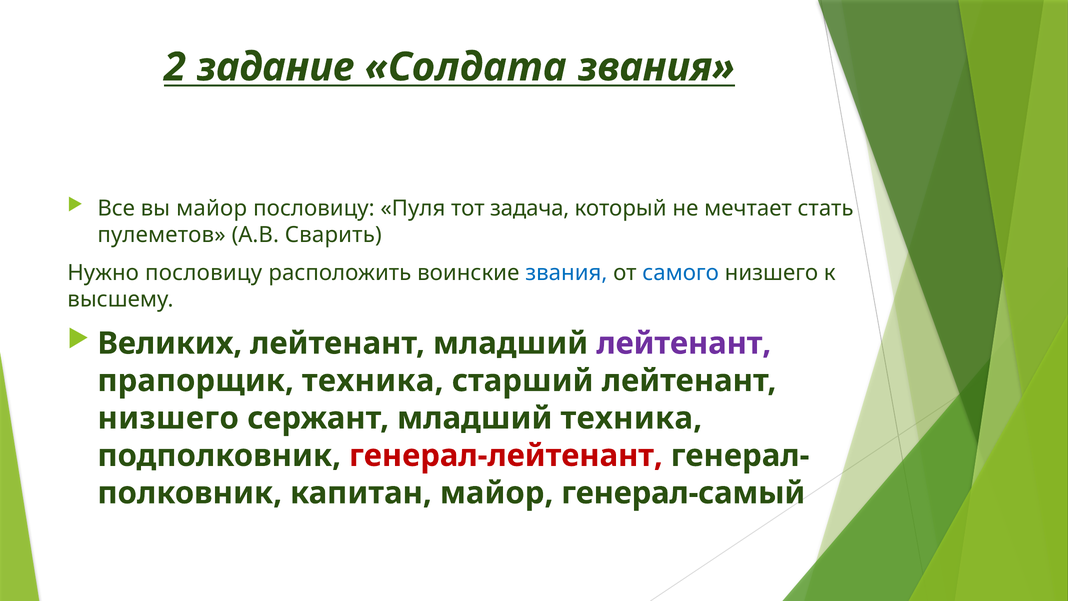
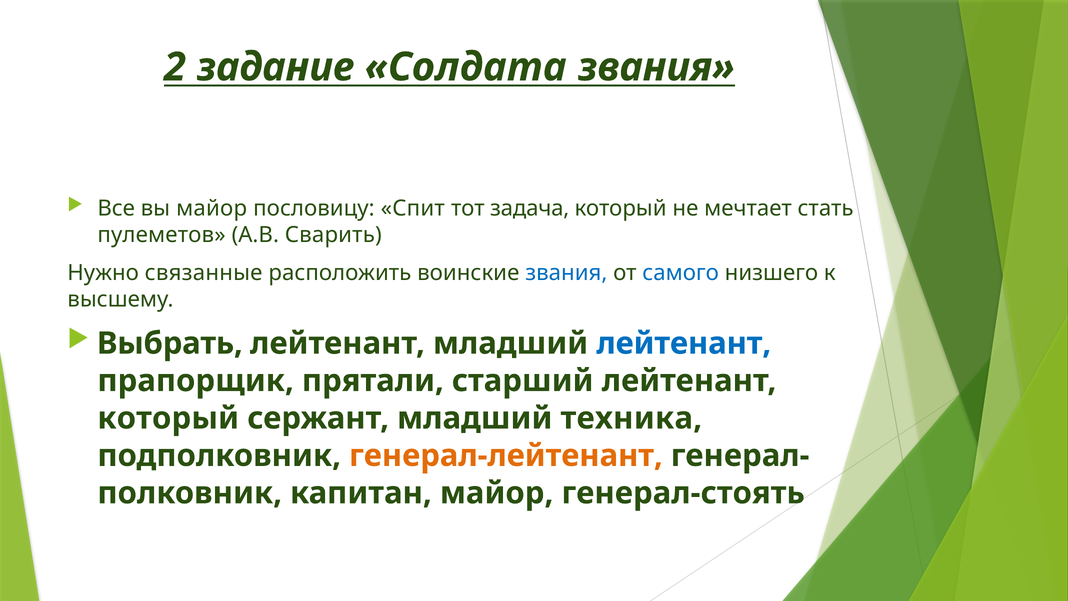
Пуля: Пуля -> Спит
Нужно пословицу: пословицу -> связанные
Великих: Великих -> Выбрать
лейтенант at (684, 343) colour: purple -> blue
прапорщик техника: техника -> прятали
низшего at (168, 418): низшего -> который
генерал-лейтенант colour: red -> orange
генерал-самый: генерал-самый -> генерал-стоять
